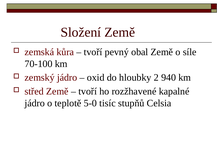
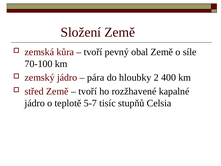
oxid: oxid -> pára
940: 940 -> 400
5-0: 5-0 -> 5-7
